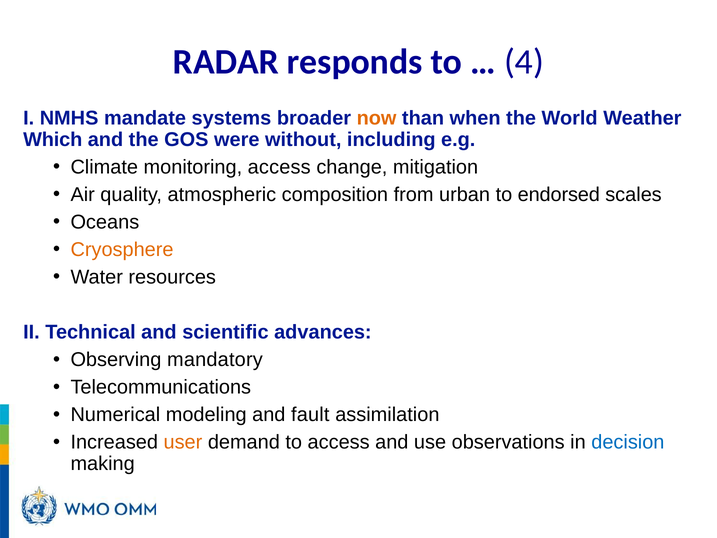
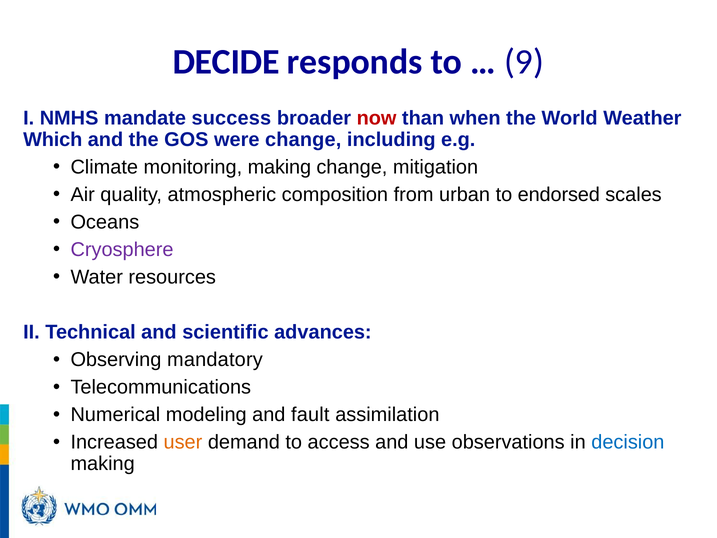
RADAR: RADAR -> DECIDE
4: 4 -> 9
systems: systems -> success
now colour: orange -> red
were without: without -> change
monitoring access: access -> making
Cryosphere colour: orange -> purple
